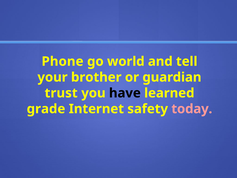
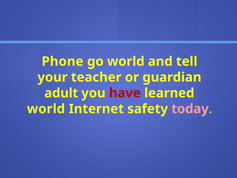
brother: brother -> teacher
trust: trust -> adult
have colour: black -> red
grade at (46, 109): grade -> world
